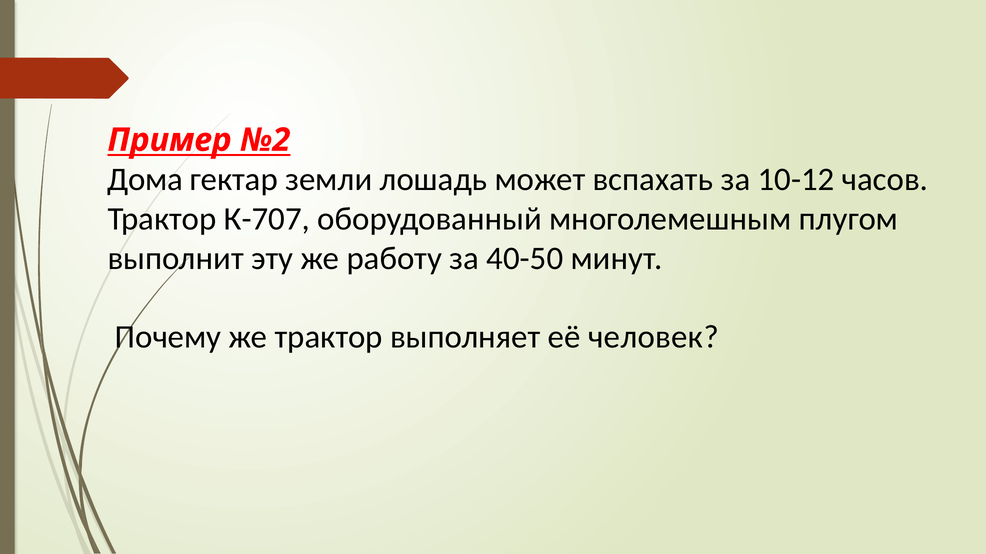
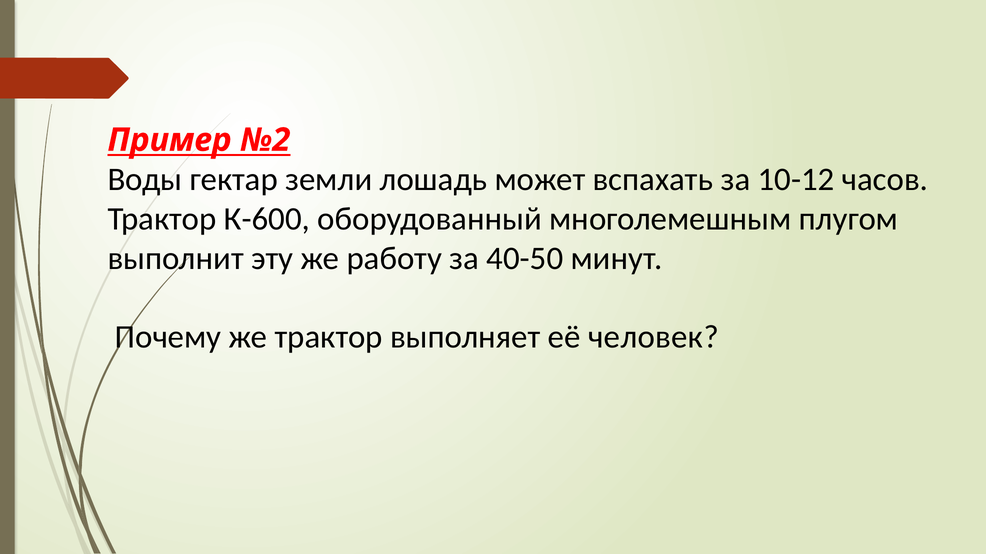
Дома: Дома -> Воды
К-707: К-707 -> К-600
